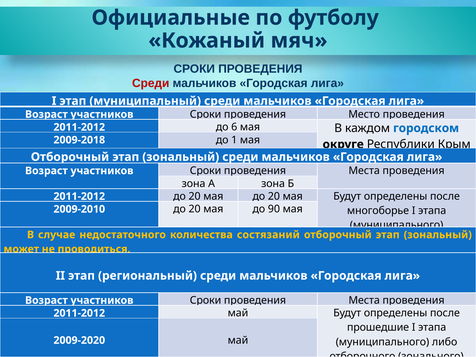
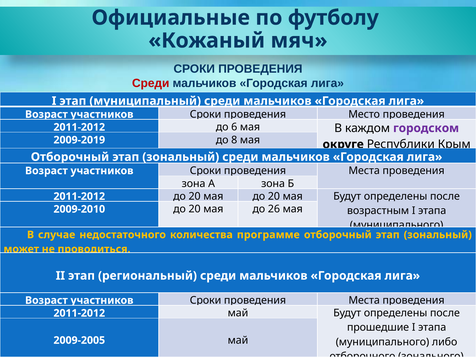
городском colour: blue -> purple
2009-2018: 2009-2018 -> 2009-2019
1: 1 -> 8
90: 90 -> 26
многоборье: многоборье -> возрастным
состязаний: состязаний -> программе
2009-2020: 2009-2020 -> 2009-2005
